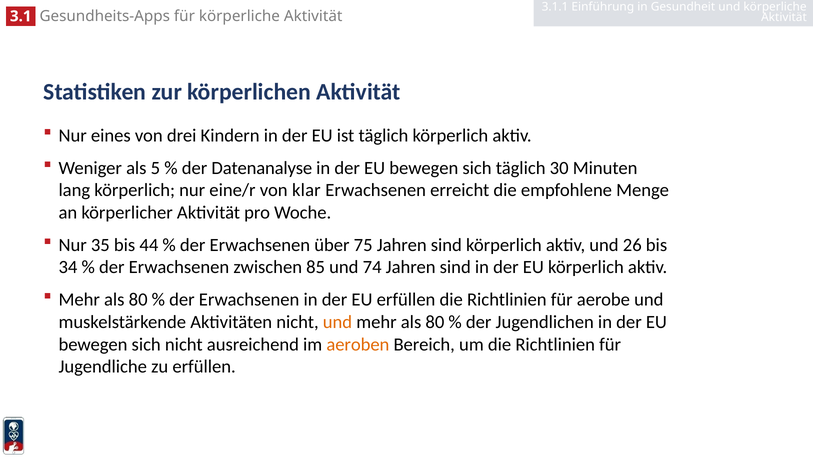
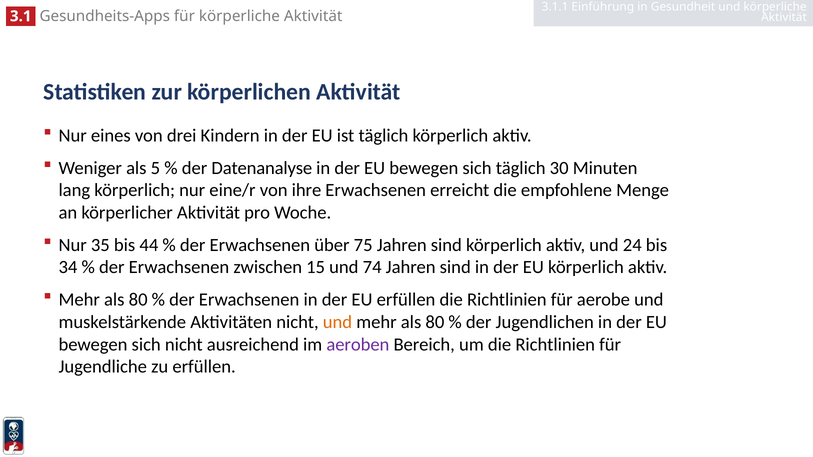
klar: klar -> ihre
26: 26 -> 24
85: 85 -> 15
aeroben colour: orange -> purple
